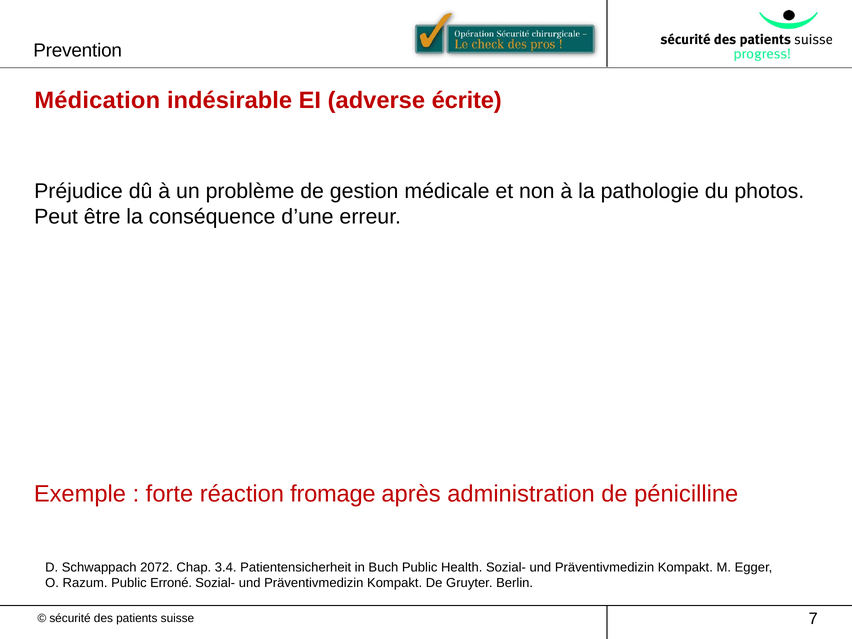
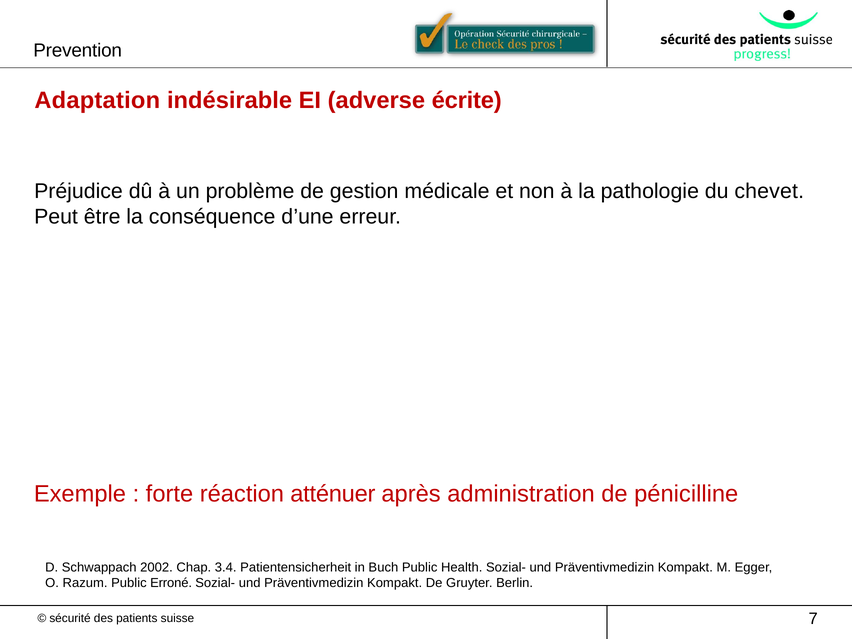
Médication: Médication -> Adaptation
photos: photos -> chevet
fromage: fromage -> atténuer
2072: 2072 -> 2002
